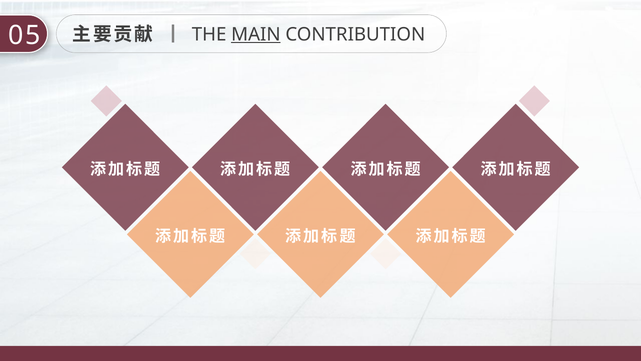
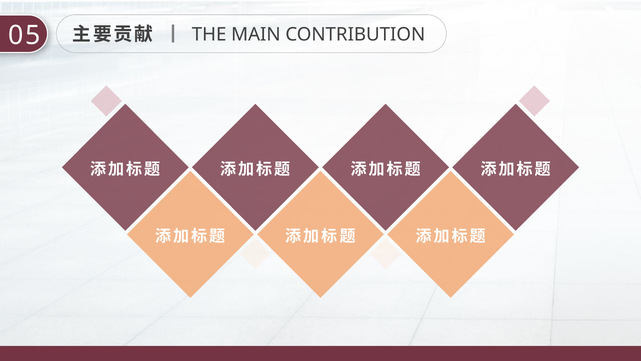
MAIN underline: present -> none
